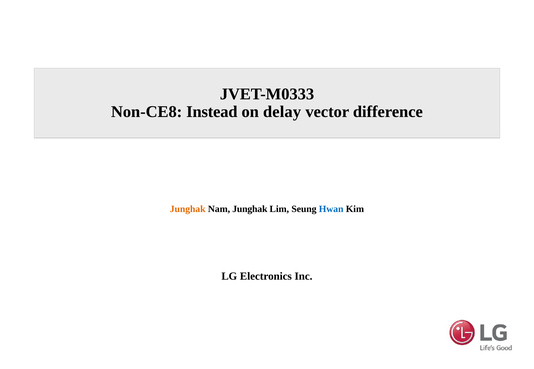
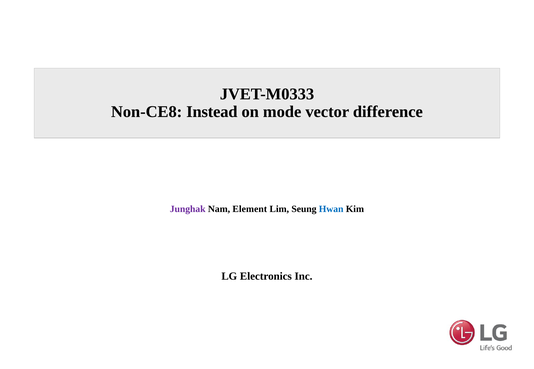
delay: delay -> mode
Junghak at (188, 209) colour: orange -> purple
Nam Junghak: Junghak -> Element
